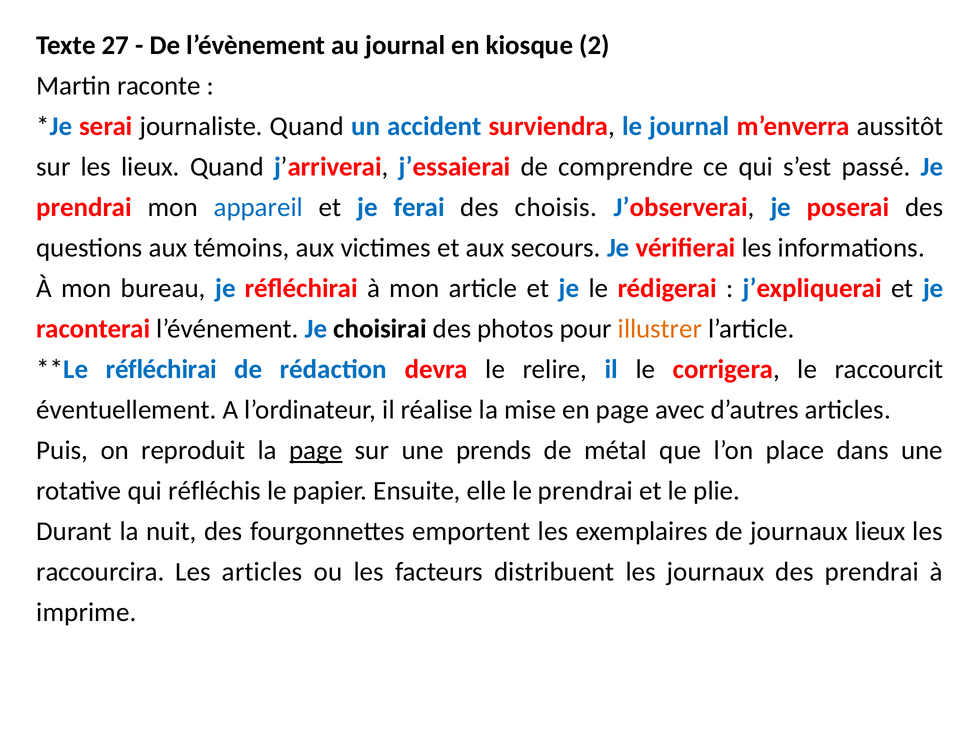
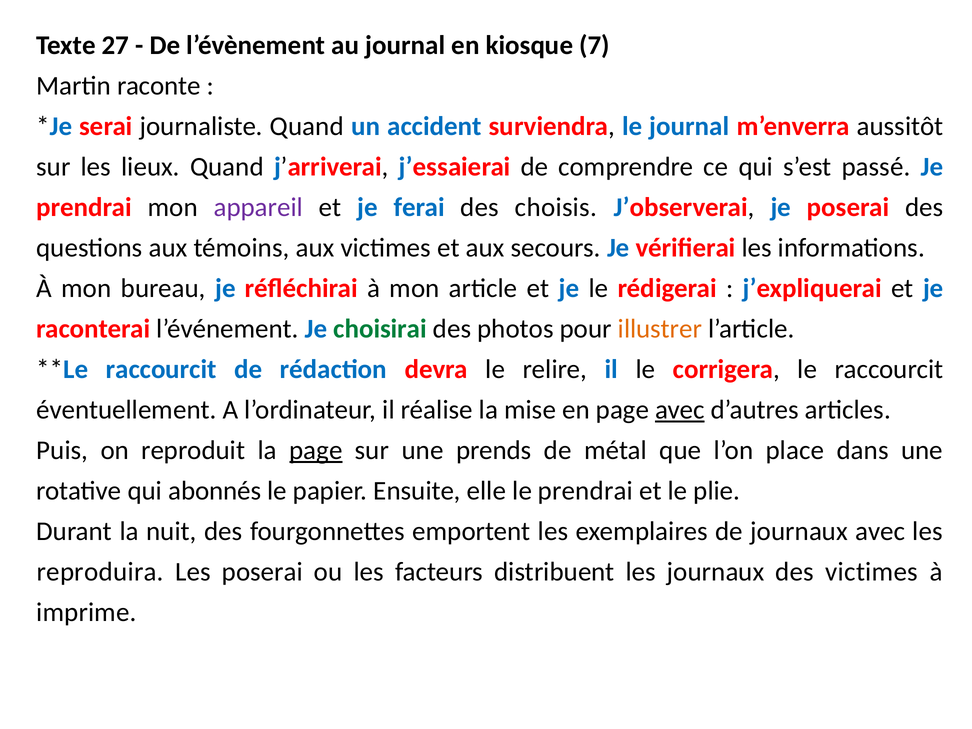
2: 2 -> 7
appareil colour: blue -> purple
choisirai colour: black -> green
réfléchirai at (161, 369): réfléchirai -> raccourcit
avec at (680, 410) underline: none -> present
réfléchis: réfléchis -> abonnés
journaux lieux: lieux -> avec
raccourcira: raccourcira -> reproduira
Les articles: articles -> poserai
des prendrai: prendrai -> victimes
